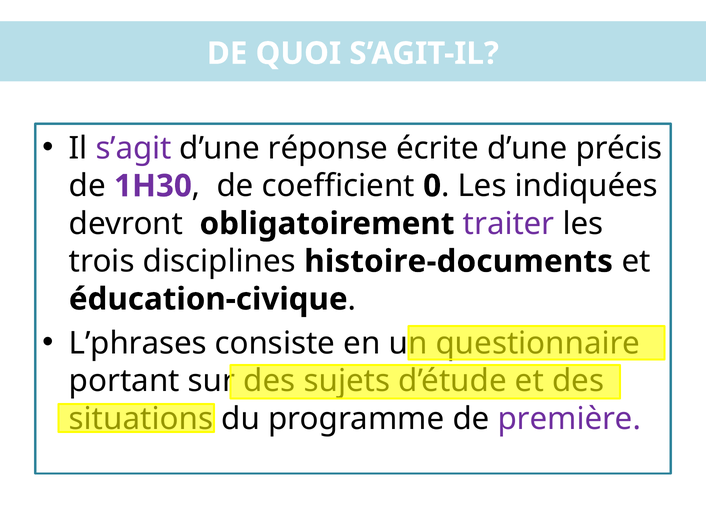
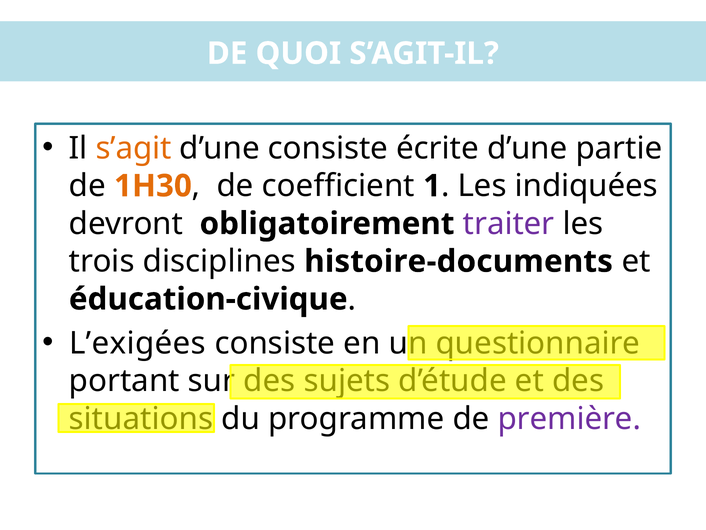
s’agit colour: purple -> orange
d’une réponse: réponse -> consiste
précis: précis -> partie
1H30 colour: purple -> orange
0: 0 -> 1
L’phrases: L’phrases -> L’exigées
